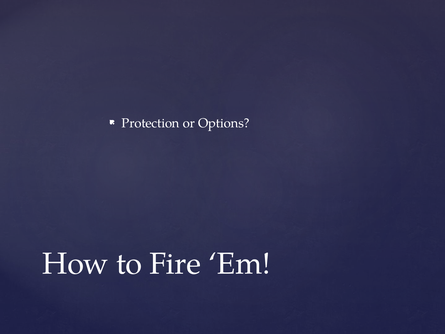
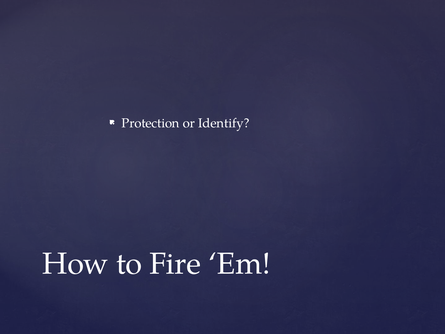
Options: Options -> Identify
